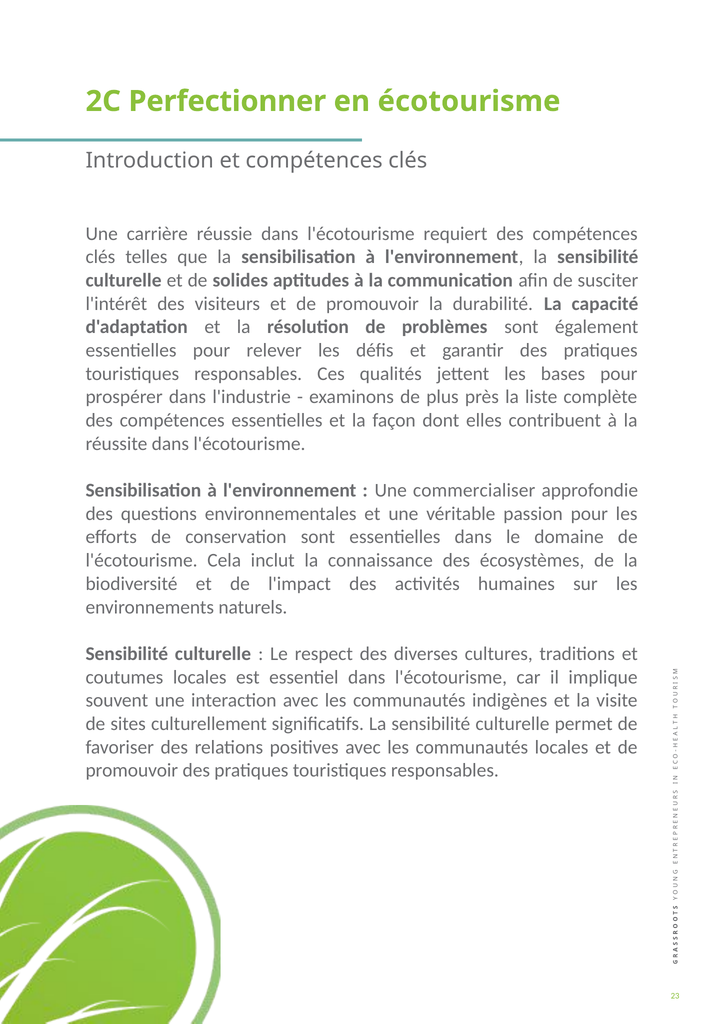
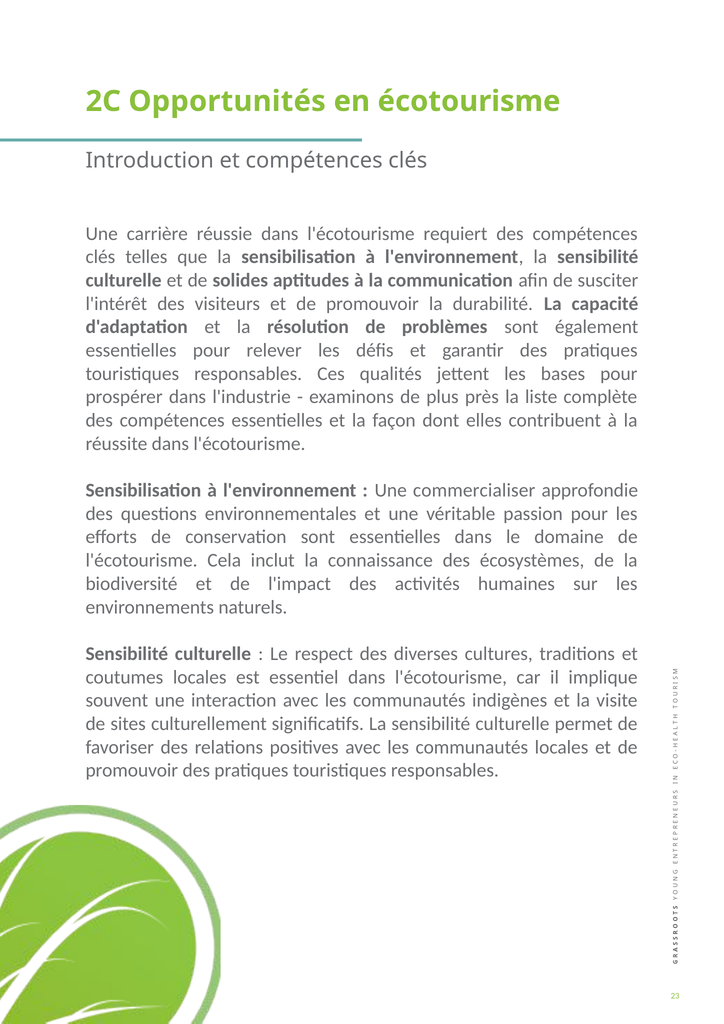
Perfectionner: Perfectionner -> Opportunités
